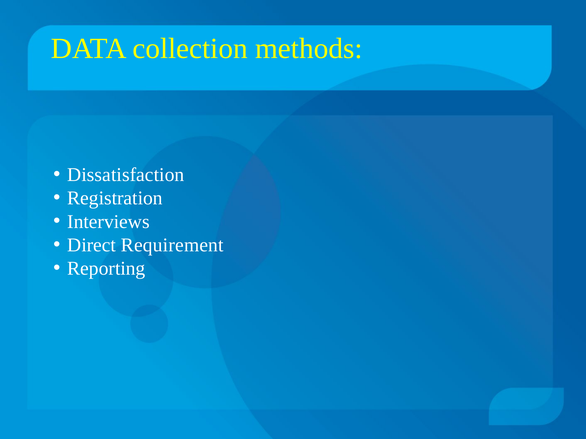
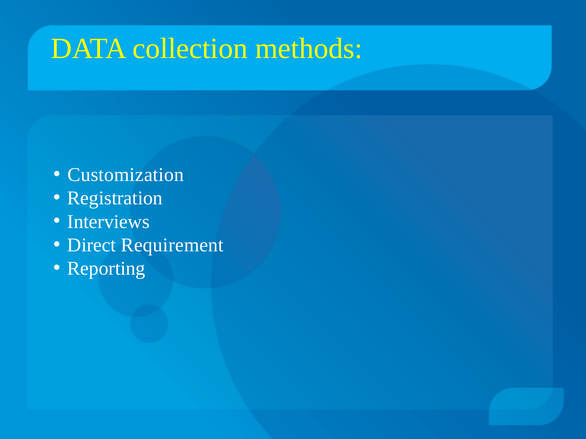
Dissatisfaction: Dissatisfaction -> Customization
